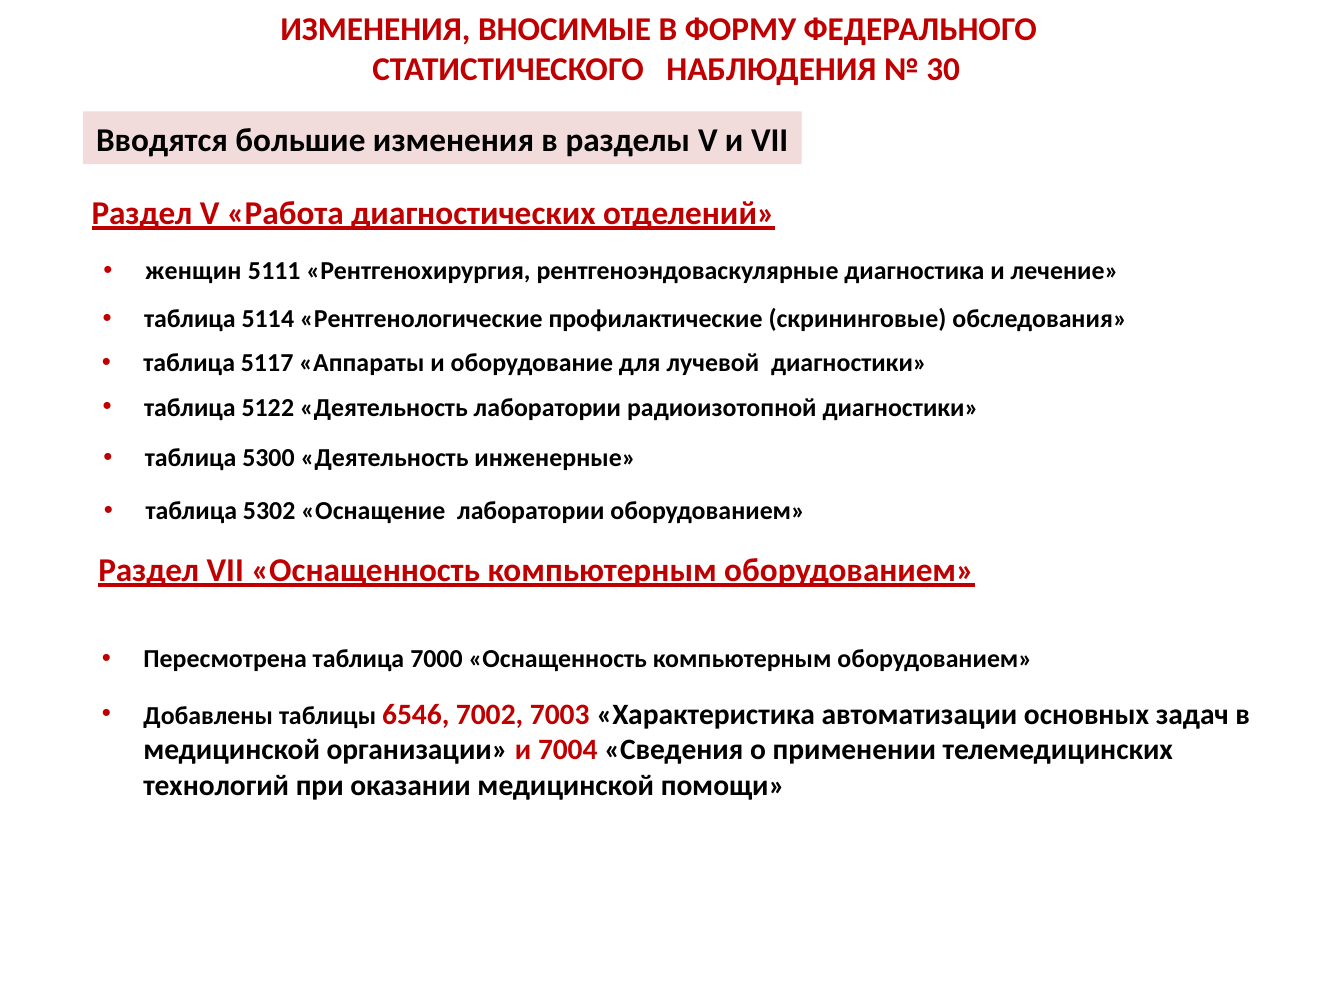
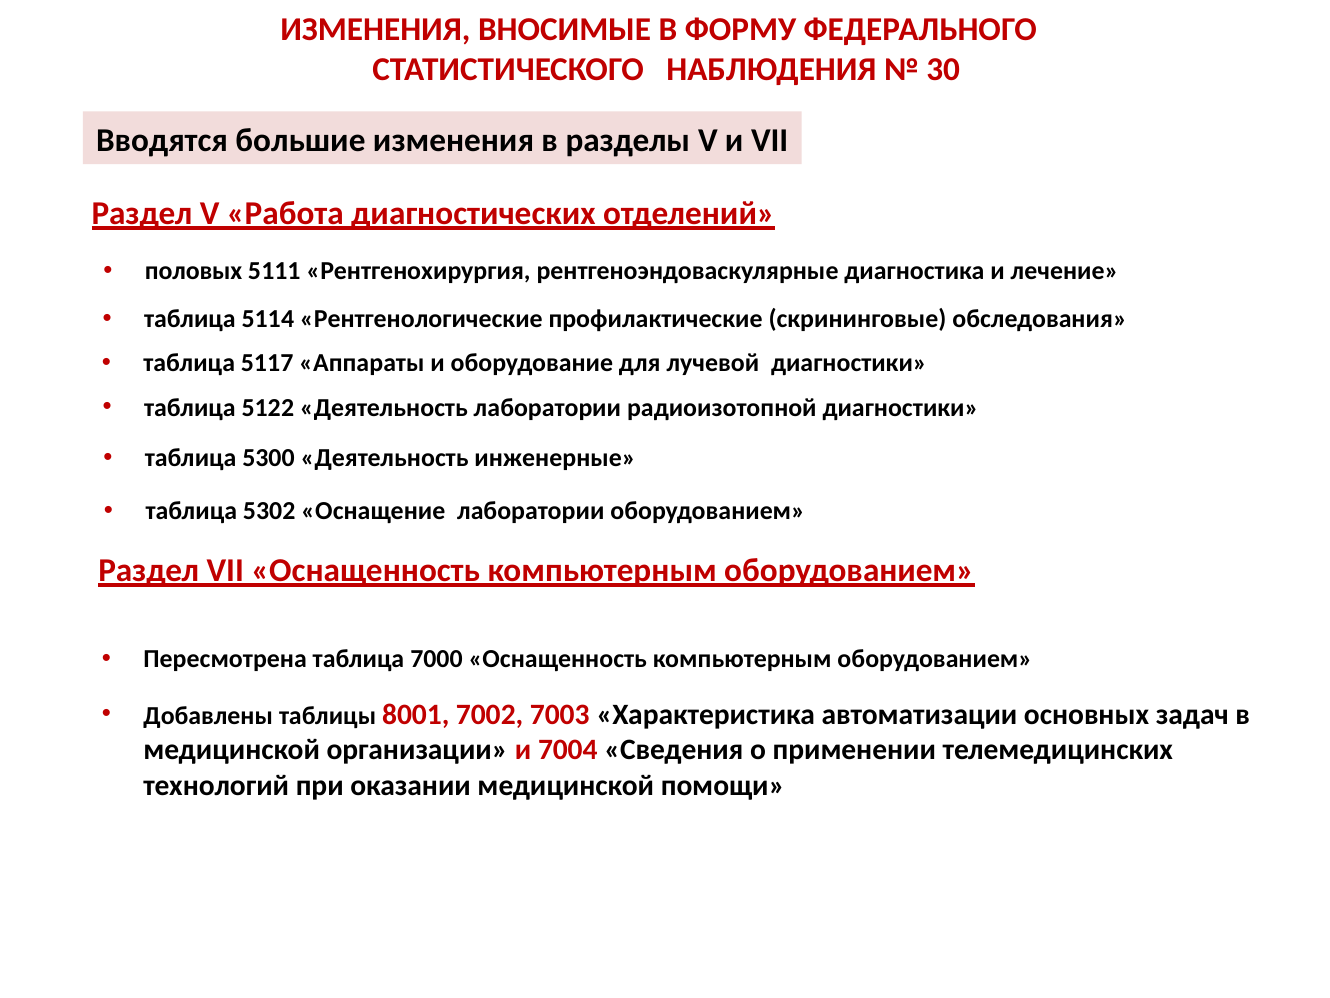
женщин: женщин -> половых
6546: 6546 -> 8001
